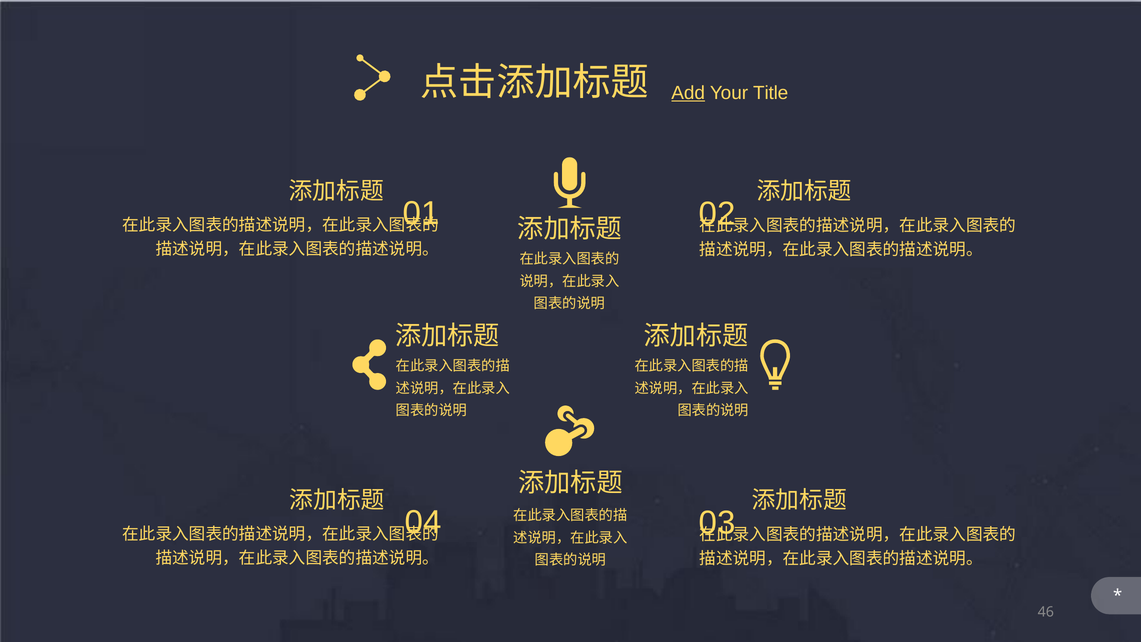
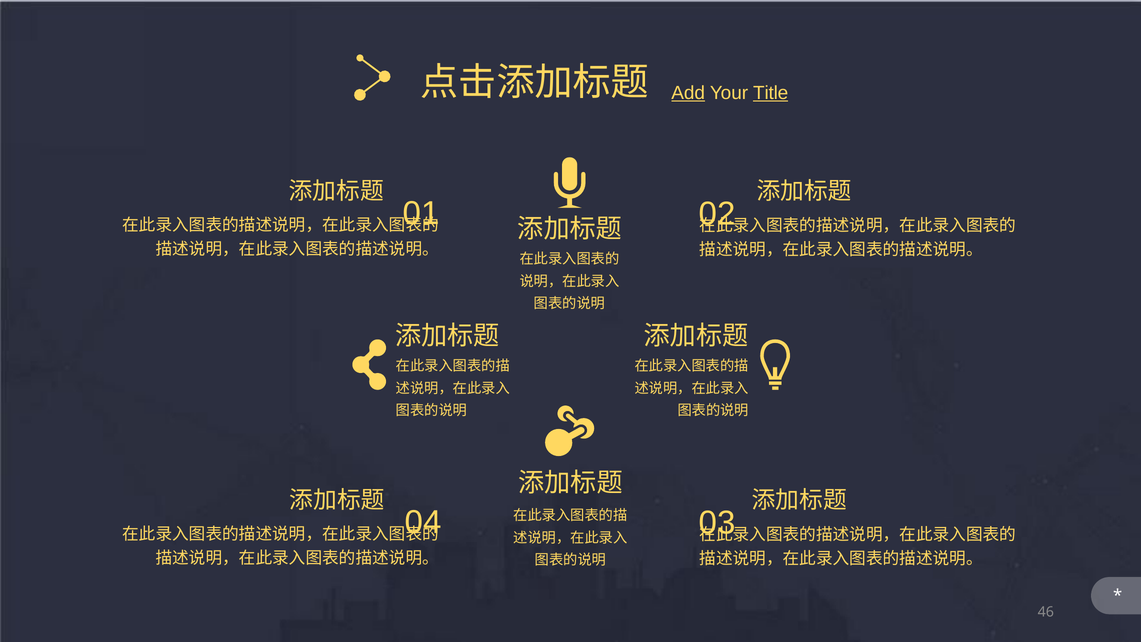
Title underline: none -> present
